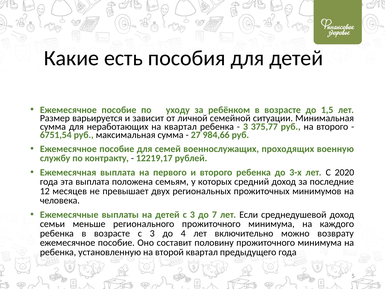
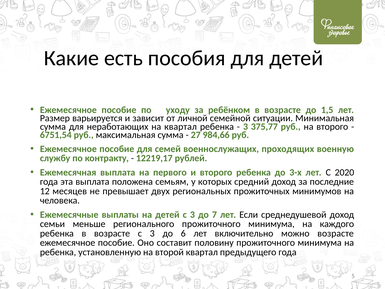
4: 4 -> 6
можно возврату: возврату -> возрасте
